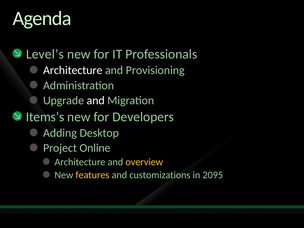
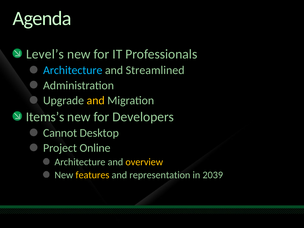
Architecture at (73, 70) colour: white -> light blue
Provisioning: Provisioning -> Streamlined
and at (96, 100) colour: white -> yellow
Adding: Adding -> Cannot
customizations: customizations -> representation
2095: 2095 -> 2039
